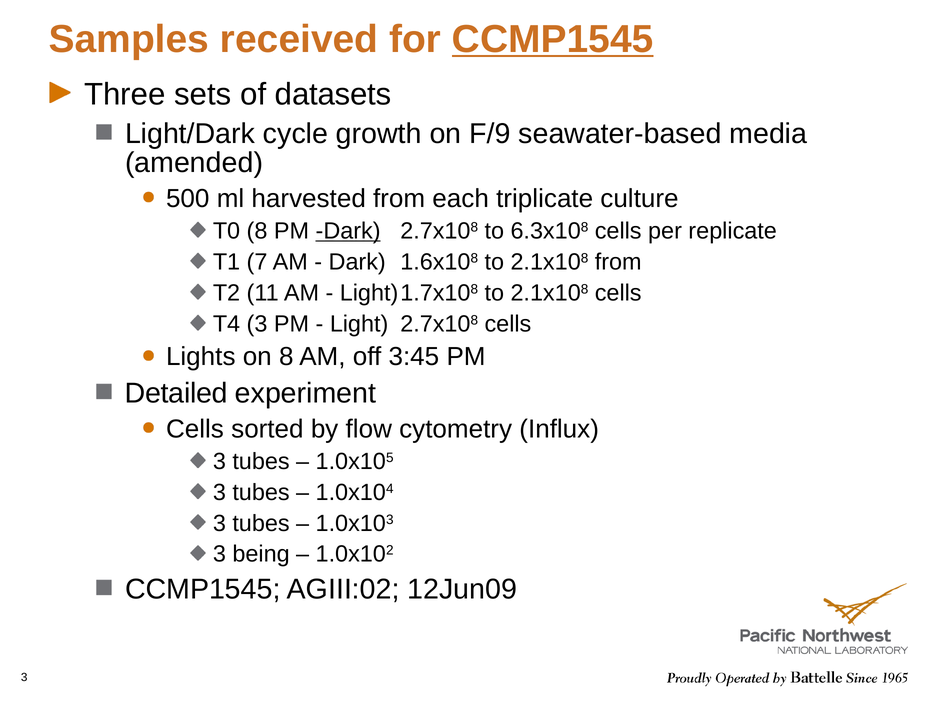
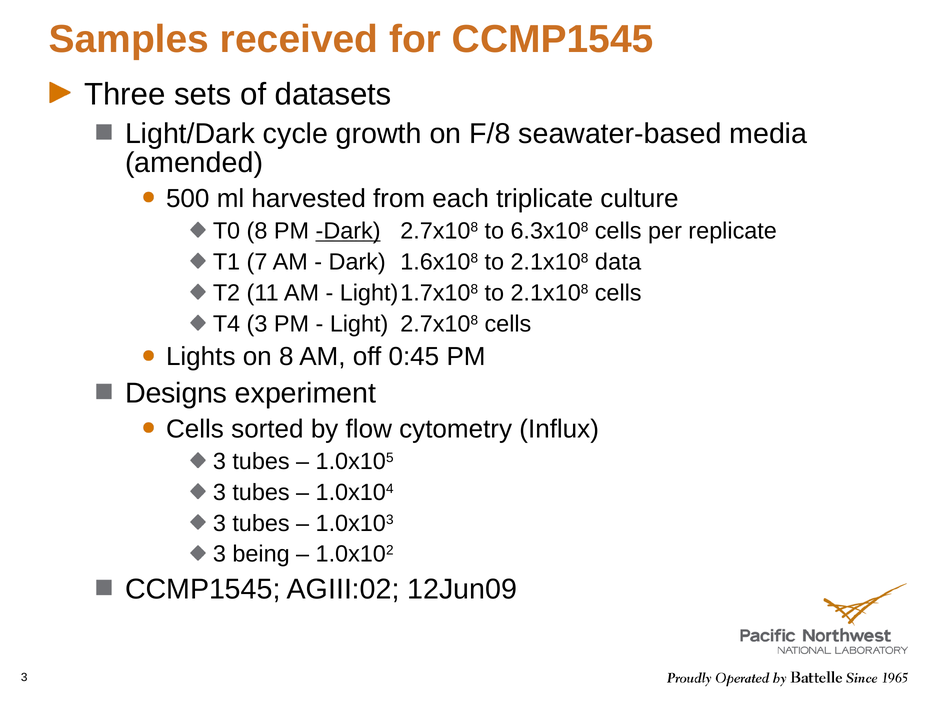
CCMP1545 at (553, 39) underline: present -> none
F/9: F/9 -> F/8
2.1x108 from: from -> data
3:45: 3:45 -> 0:45
Detailed: Detailed -> Designs
